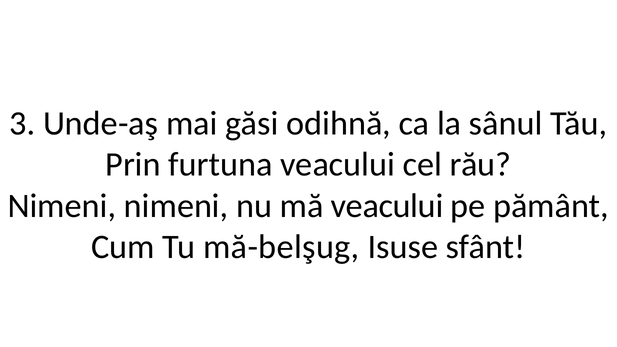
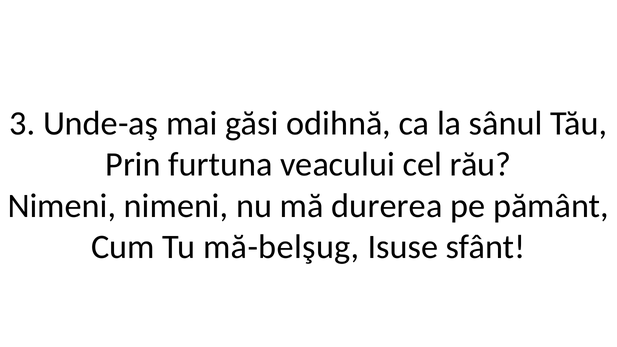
mă veacului: veacului -> durerea
